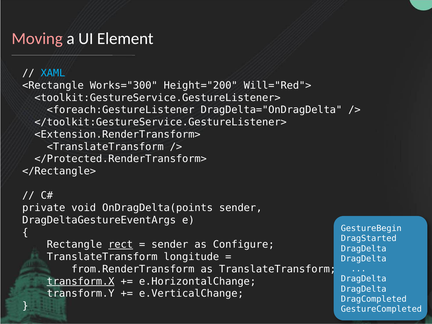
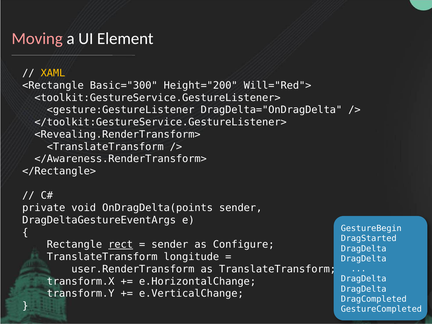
XAML colour: light blue -> yellow
Works="300: Works="300 -> Basic="300
<foreach:GestureListener: <foreach:GestureListener -> <gesture:GestureListener
<Extension.RenderTransform>: <Extension.RenderTransform> -> <Revealing.RenderTransform>
</Protected.RenderTransform>: </Protected.RenderTransform> -> </Awareness.RenderTransform>
from.RenderTransform: from.RenderTransform -> user.RenderTransform
transform.X underline: present -> none
